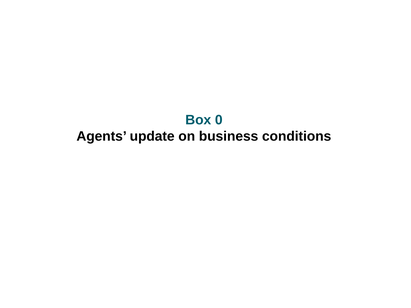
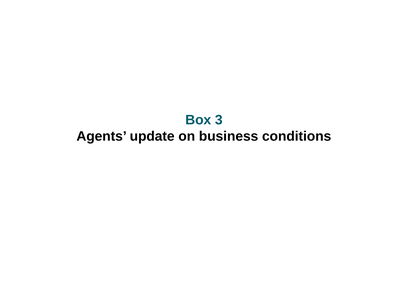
0: 0 -> 3
